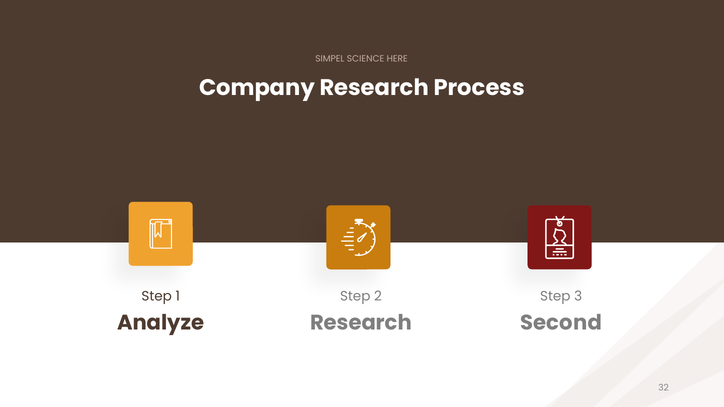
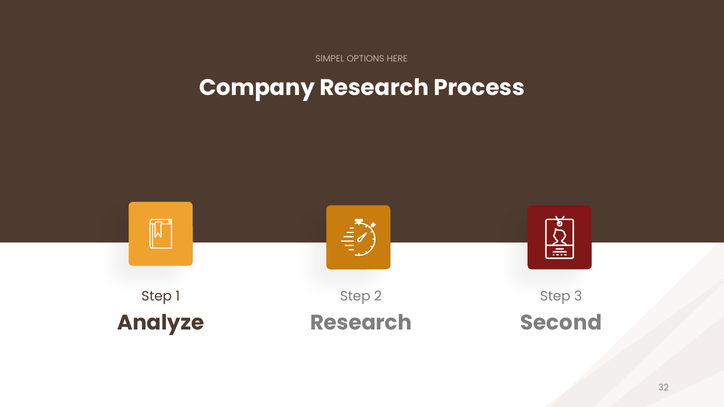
SCIENCE: SCIENCE -> OPTIONS
